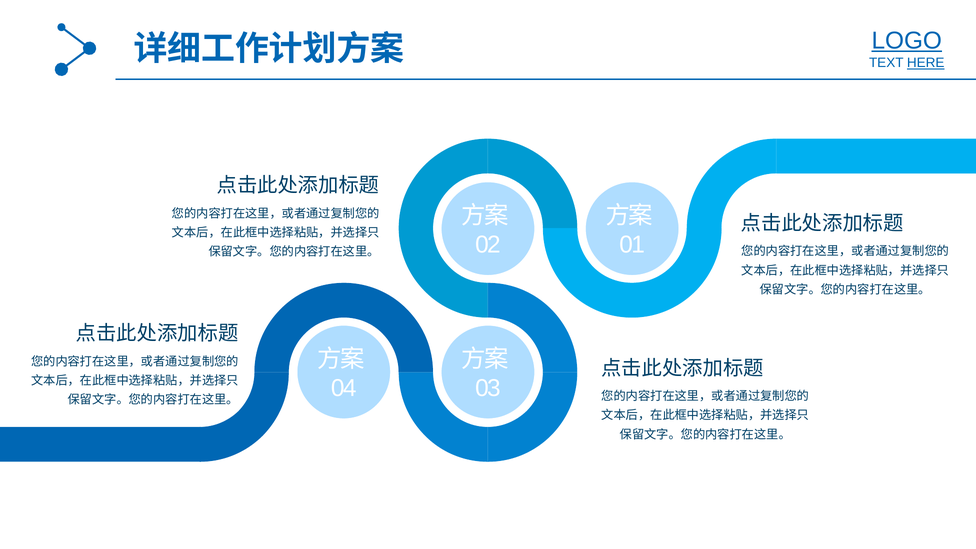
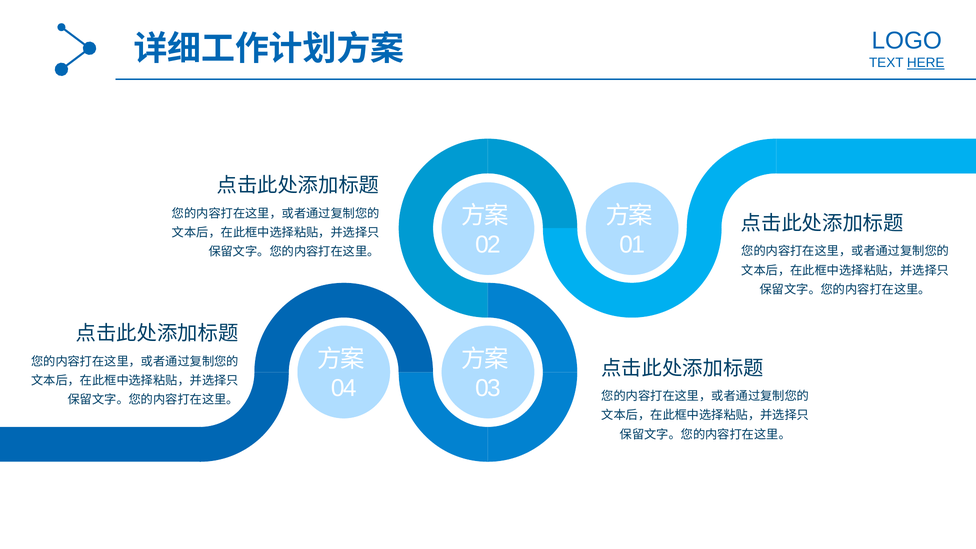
LOGO underline: present -> none
